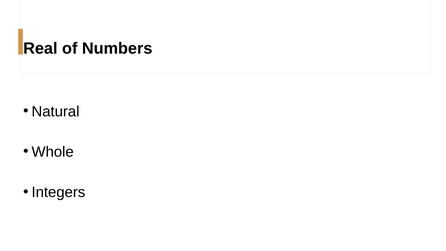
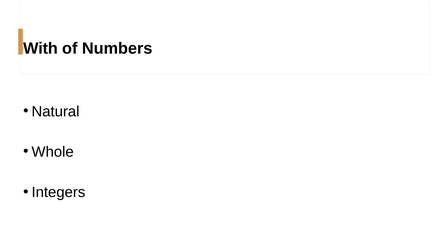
Real: Real -> With
